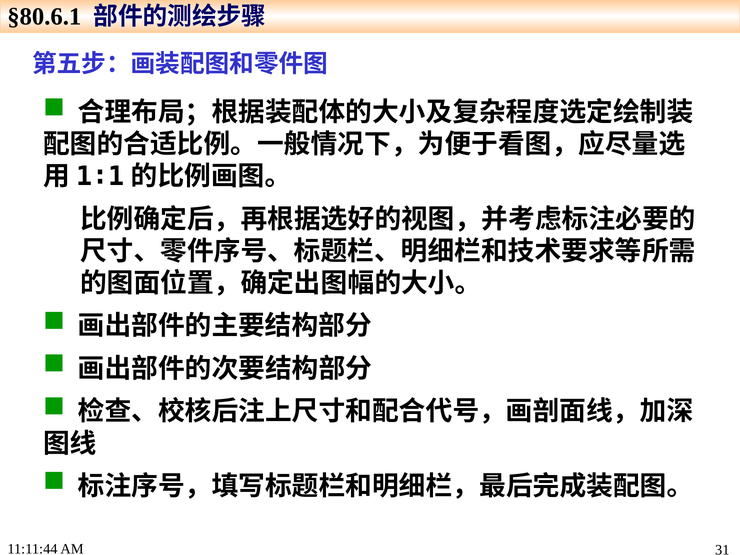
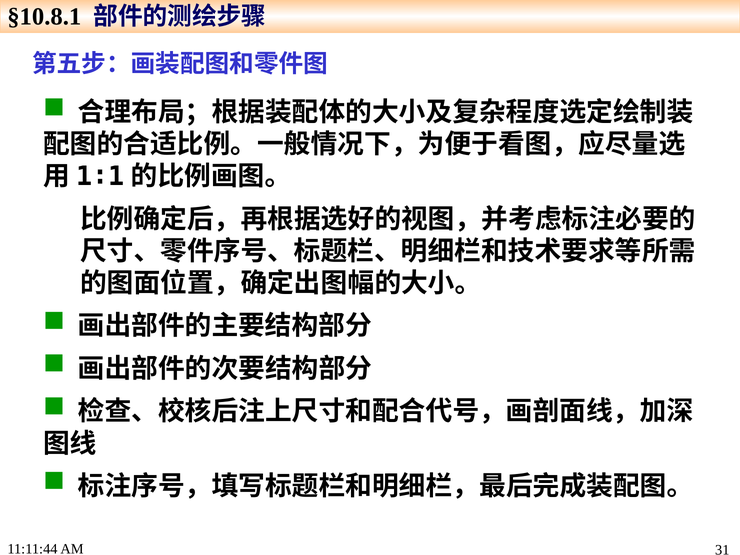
§80.6.1: §80.6.1 -> §10.8.1
